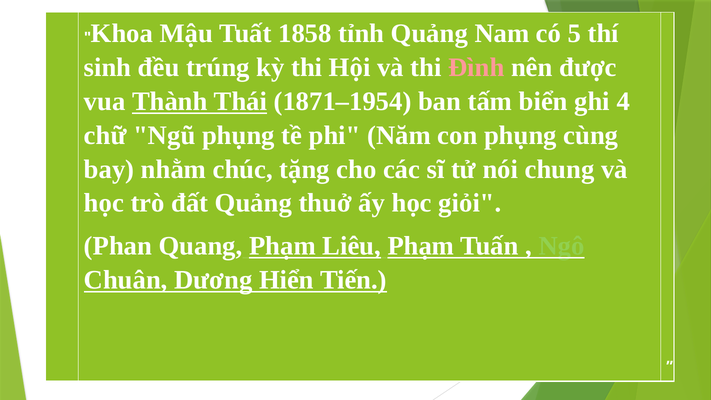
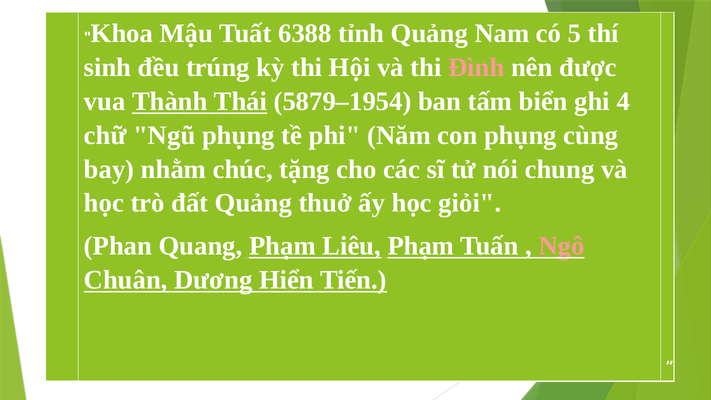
1858: 1858 -> 6388
1871–1954: 1871–1954 -> 5879–1954
Ngô colour: light green -> pink
